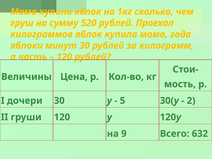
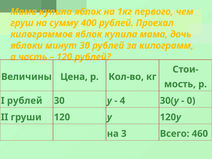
сколько: сколько -> первого
520: 520 -> 400
года: года -> дочь
I дочери: дочери -> рублей
5: 5 -> 4
2: 2 -> 0
9: 9 -> 3
632: 632 -> 460
